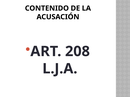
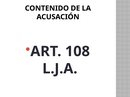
208: 208 -> 108
